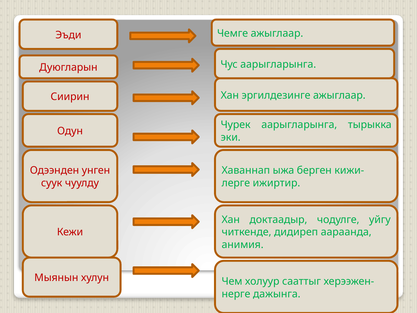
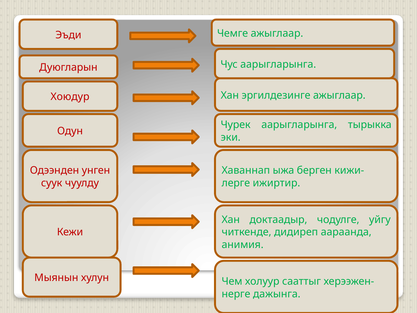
Сиирин: Сиирин -> Хоюдур
